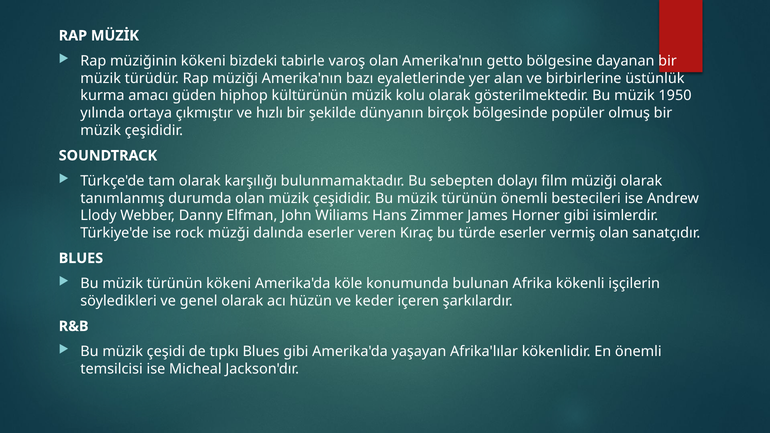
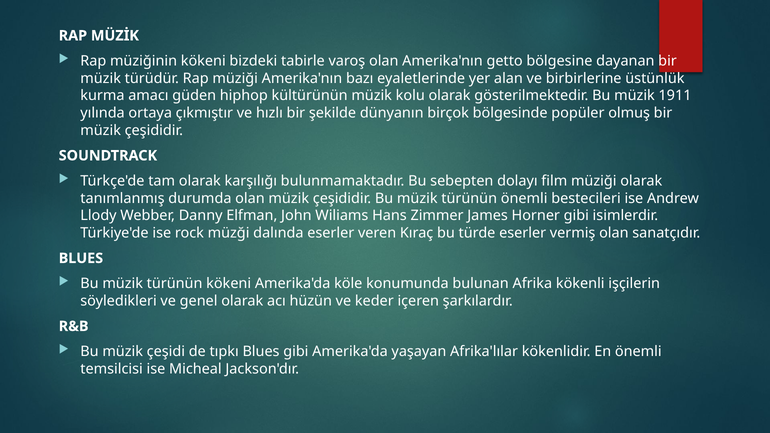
1950: 1950 -> 1911
